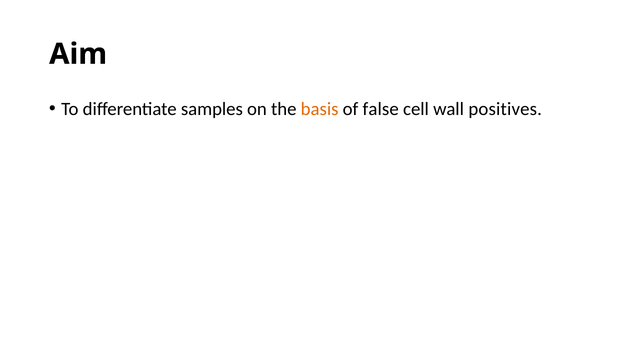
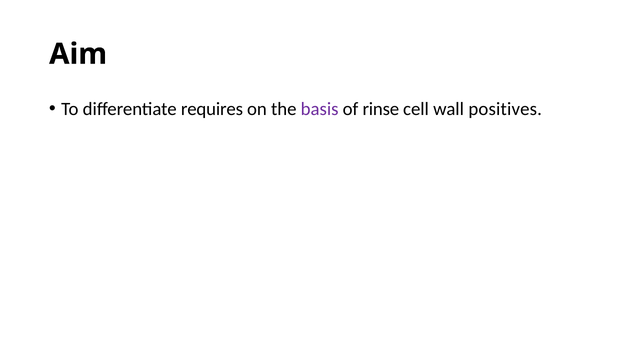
samples: samples -> requires
basis colour: orange -> purple
false: false -> rinse
